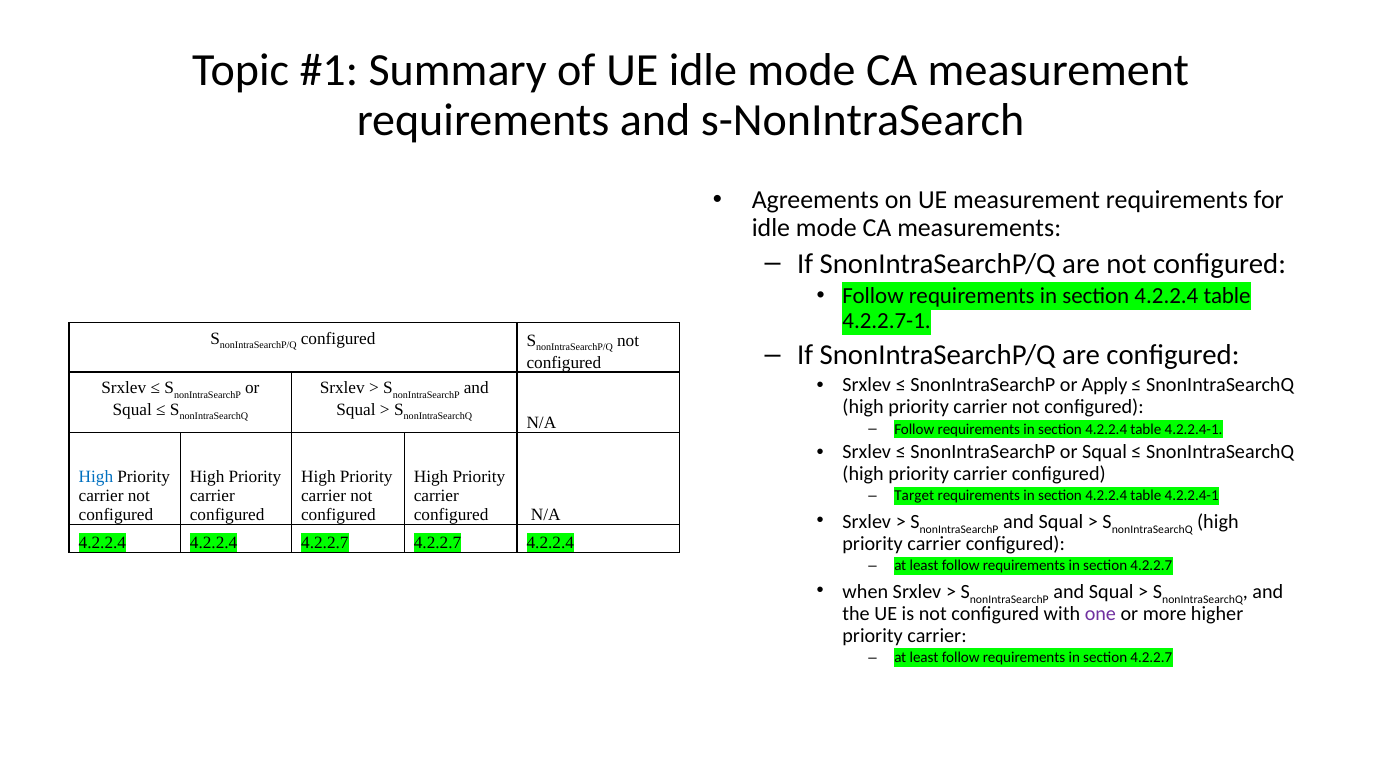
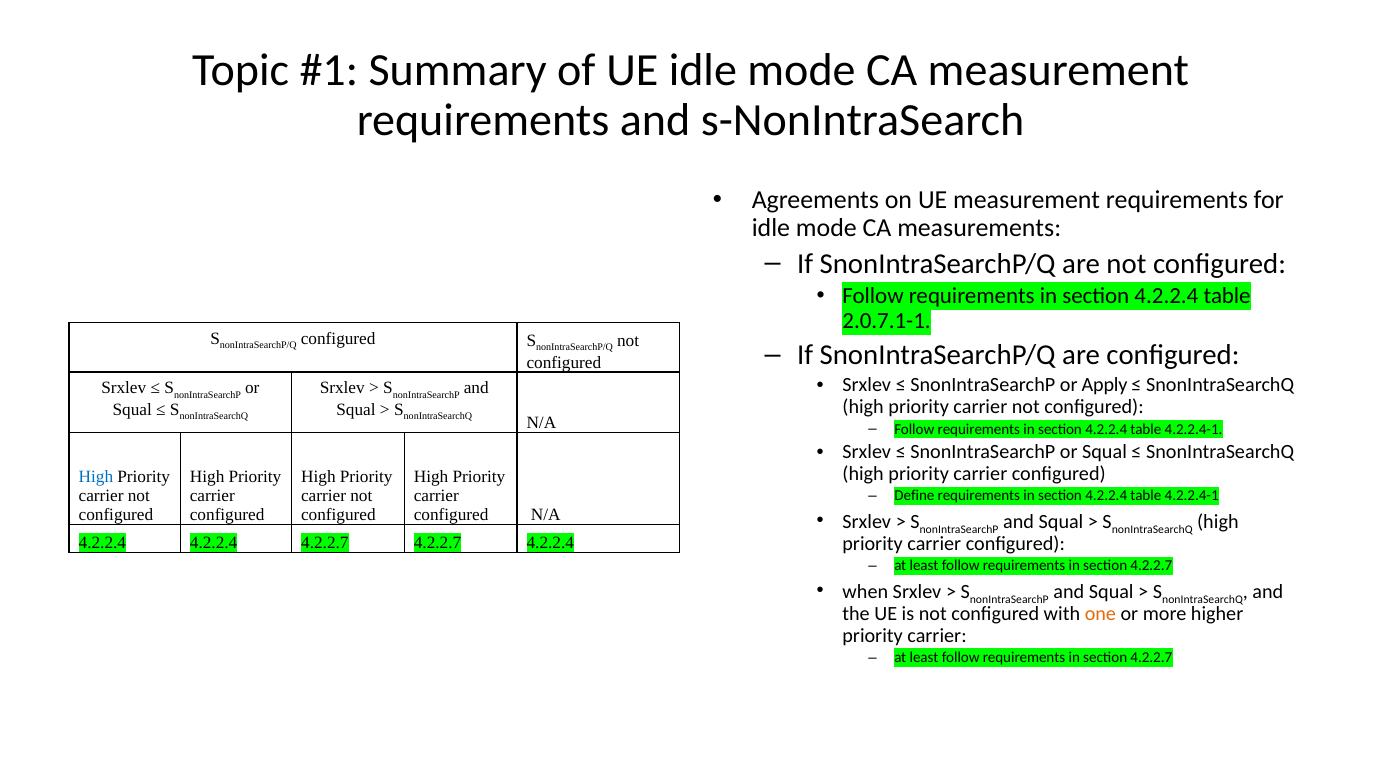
4.2.2.7-1: 4.2.2.7-1 -> 2.0.7.1-1
Target: Target -> Define
one colour: purple -> orange
